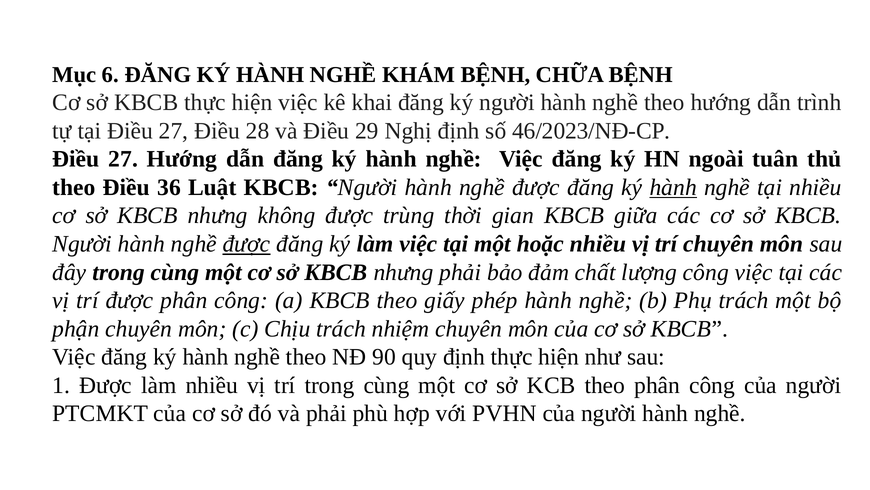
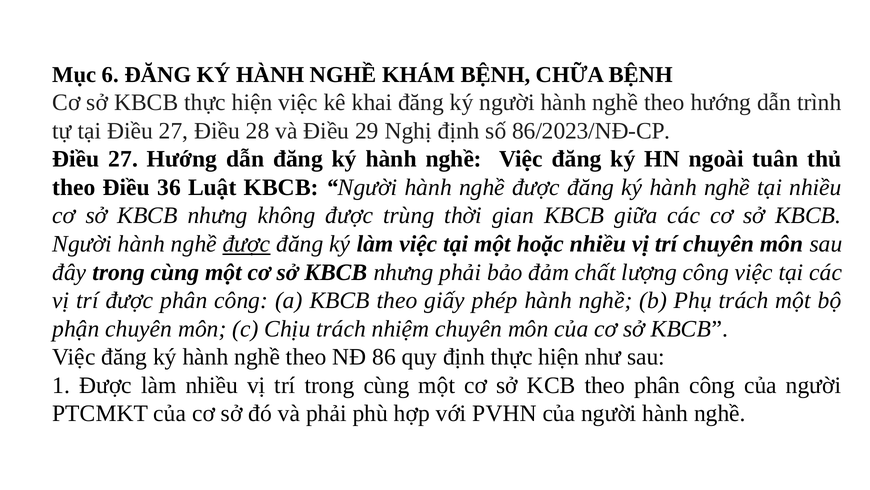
46/2023/NĐ-CP: 46/2023/NĐ-CP -> 86/2023/NĐ-CP
hành at (673, 187) underline: present -> none
90: 90 -> 86
